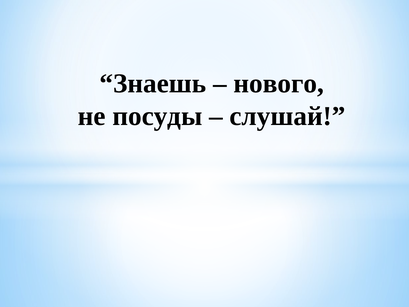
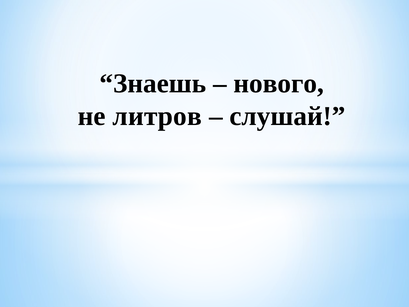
посуды: посуды -> литров
